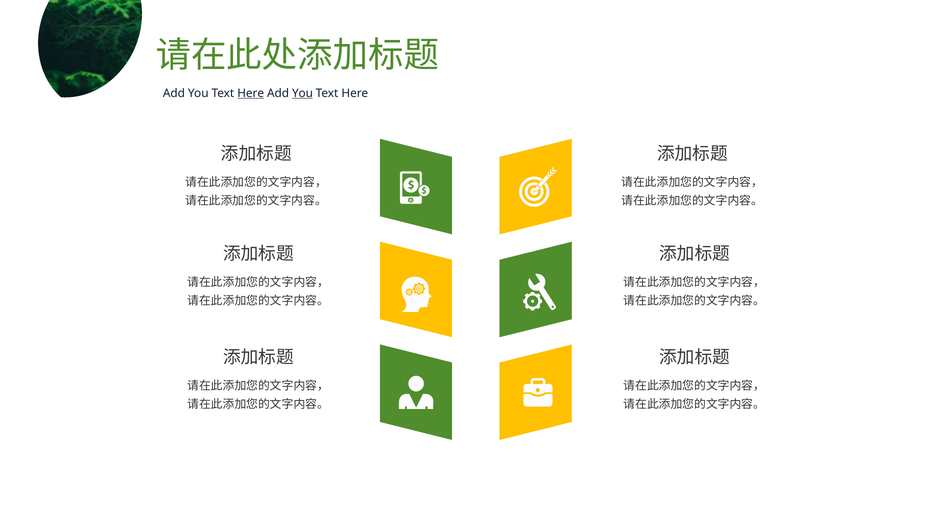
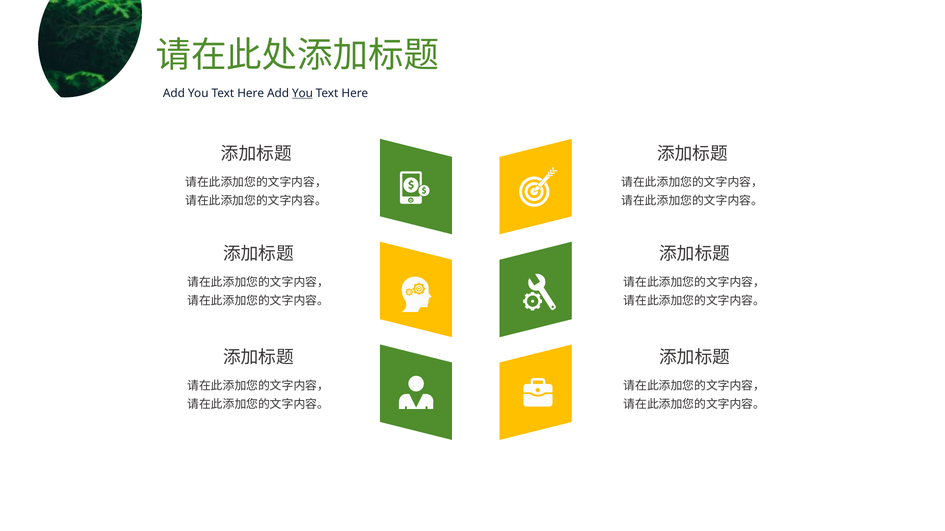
Here at (251, 93) underline: present -> none
